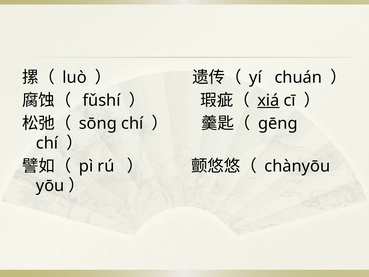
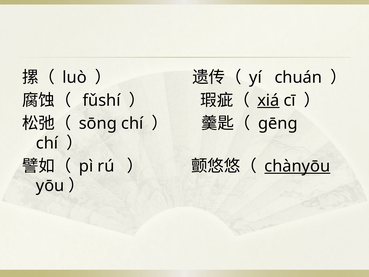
chànyōu underline: none -> present
